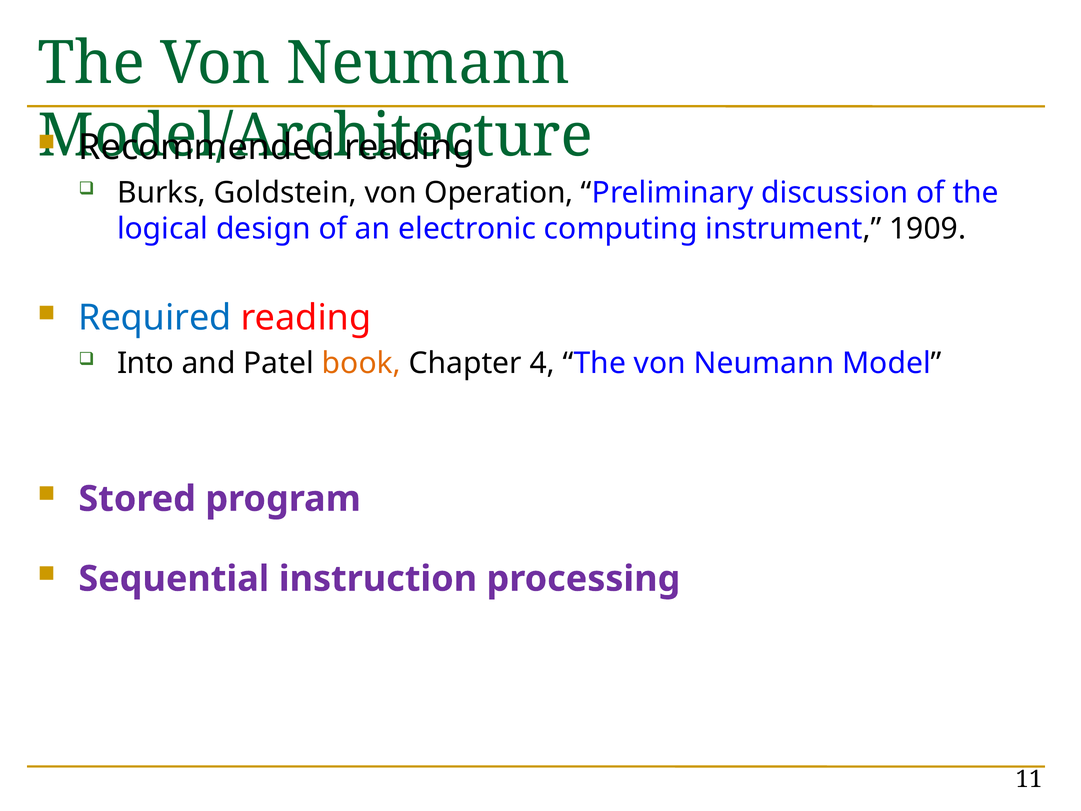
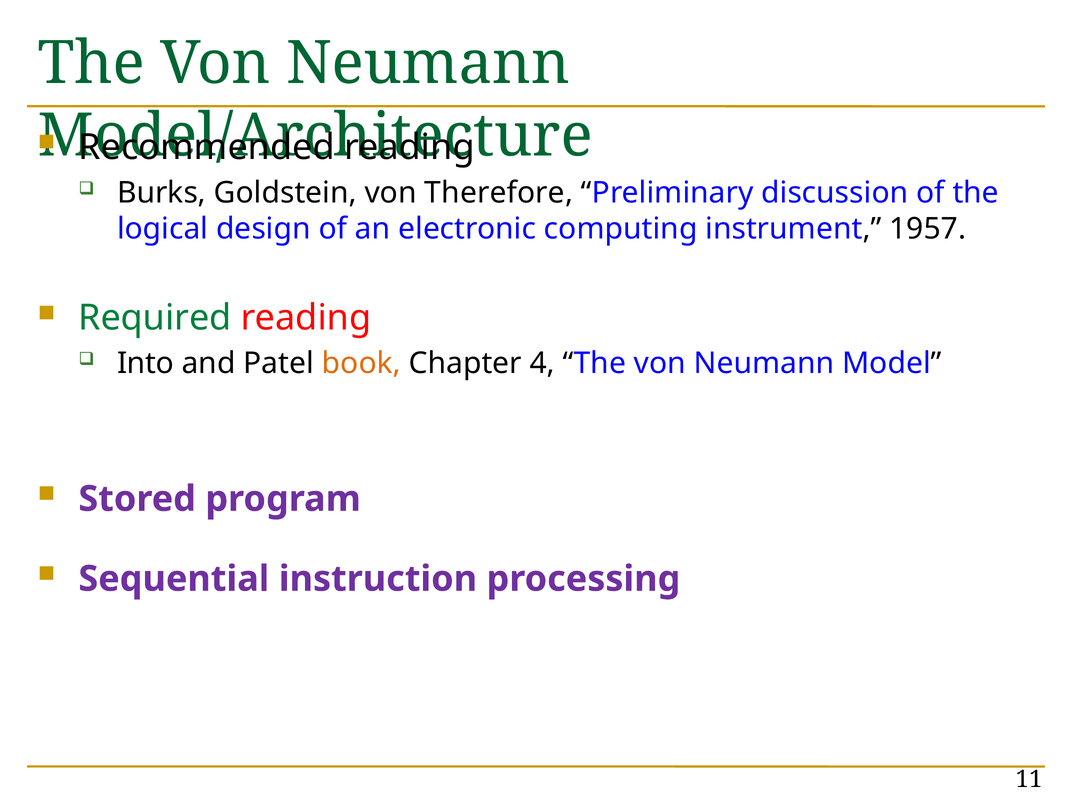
Operation: Operation -> Therefore
1909: 1909 -> 1957
Required colour: blue -> green
